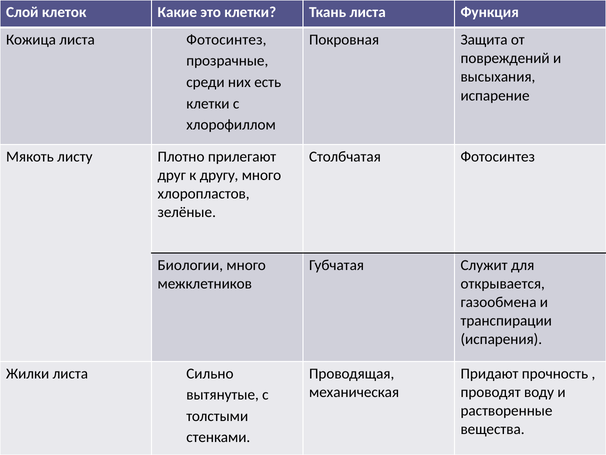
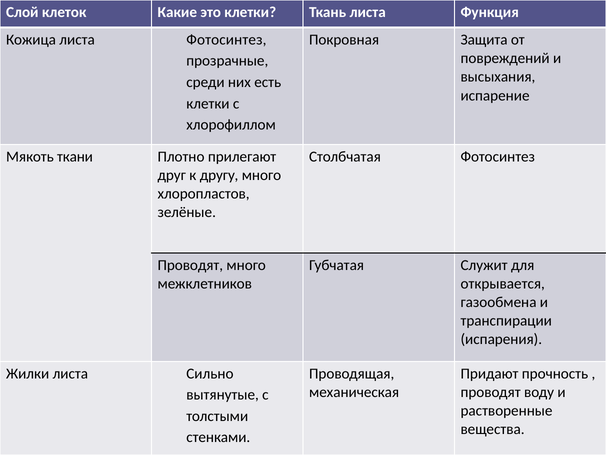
листу: листу -> ткани
Биологии at (190, 265): Биологии -> Проводят
